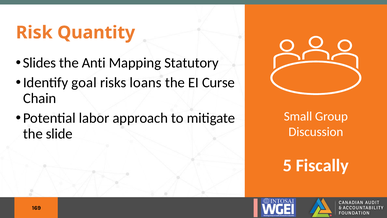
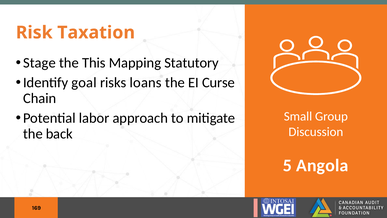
Quantity: Quantity -> Taxation
Slides: Slides -> Stage
Anti: Anti -> This
slide: slide -> back
Fiscally: Fiscally -> Angola
